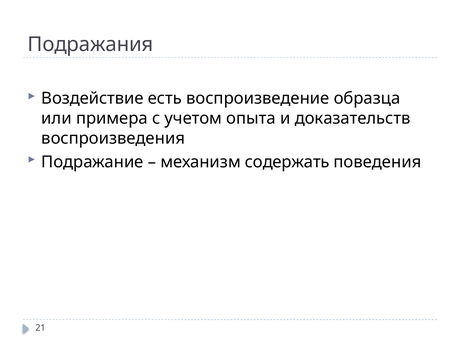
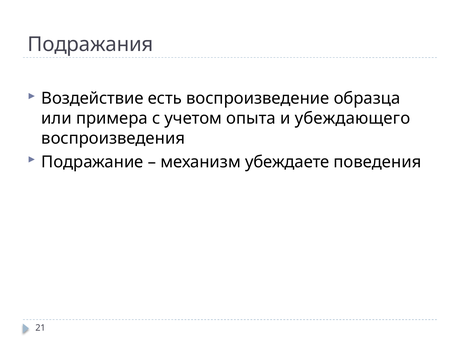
доказательств: доказательств -> убеждающего
содержать: содержать -> убеждаете
